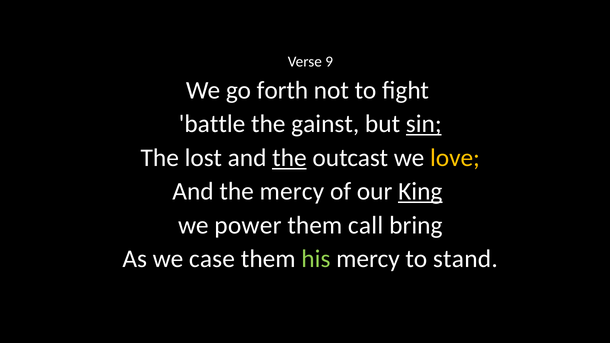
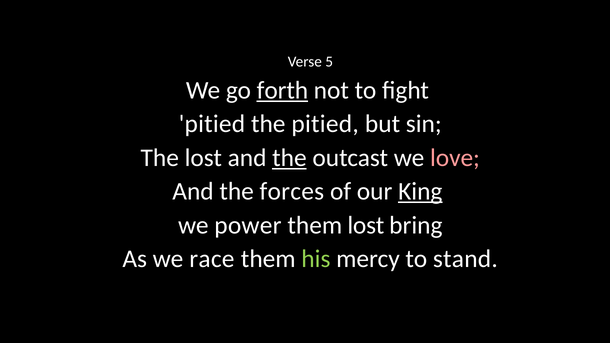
9: 9 -> 5
forth underline: none -> present
battle at (212, 124): battle -> pitied
the gainst: gainst -> pitied
sin underline: present -> none
love colour: yellow -> pink
the mercy: mercy -> forces
them call: call -> lost
case: case -> race
